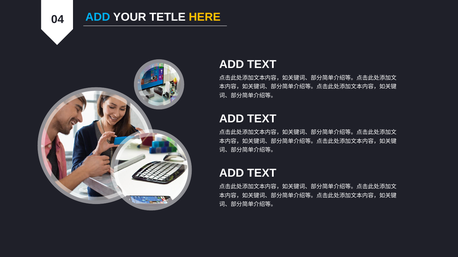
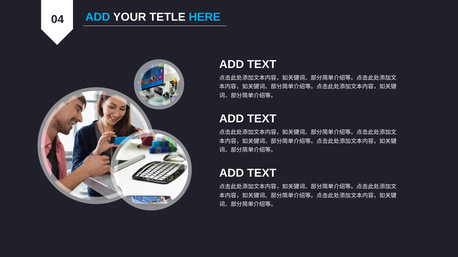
HERE colour: yellow -> light blue
